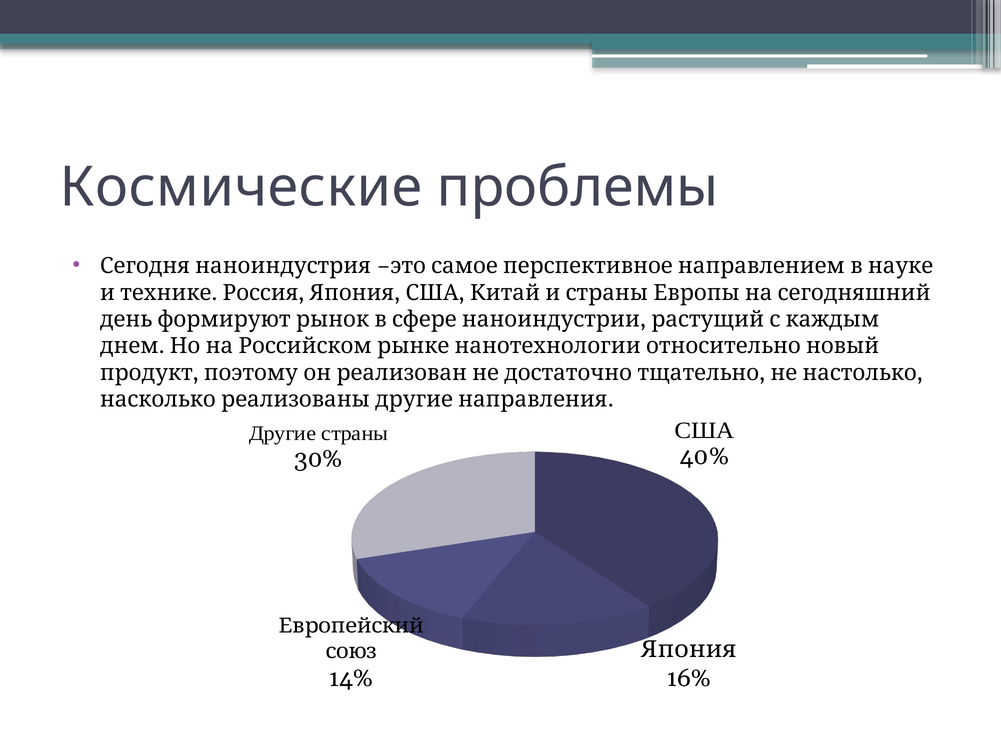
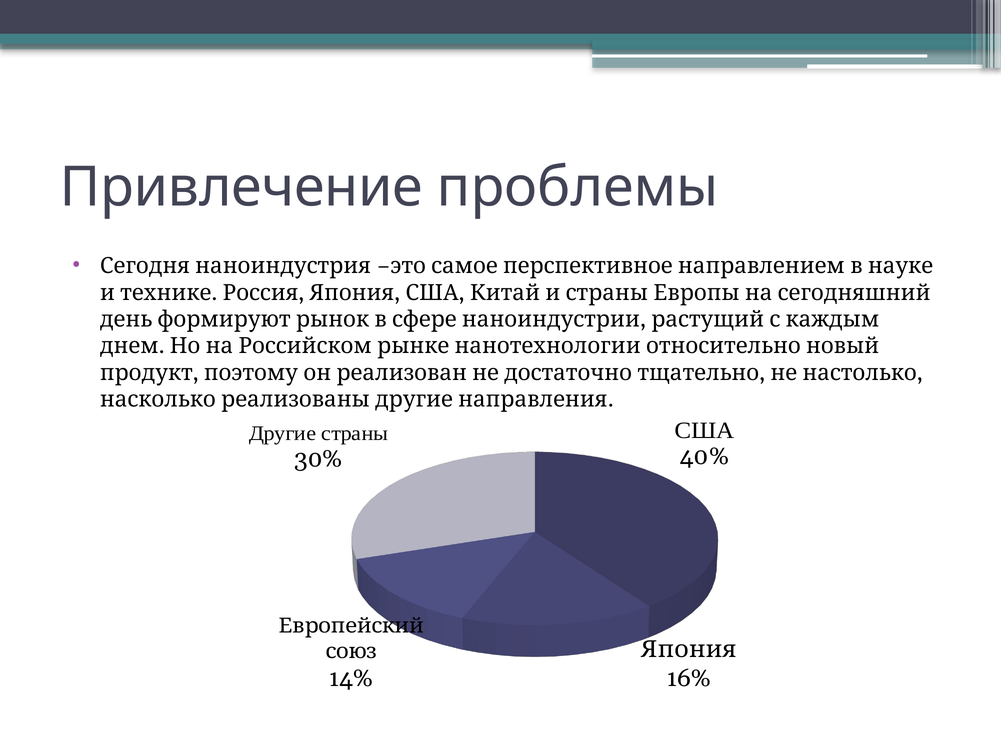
Космические: Космические -> Привлечение
